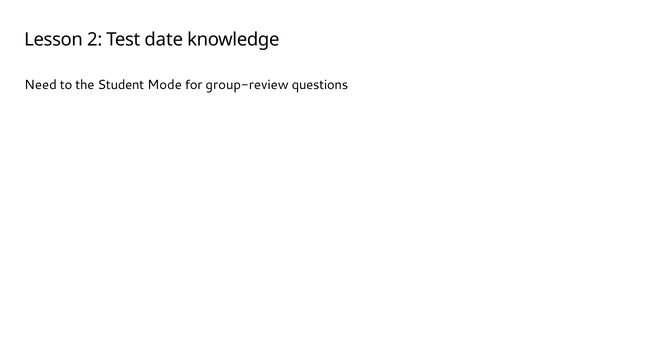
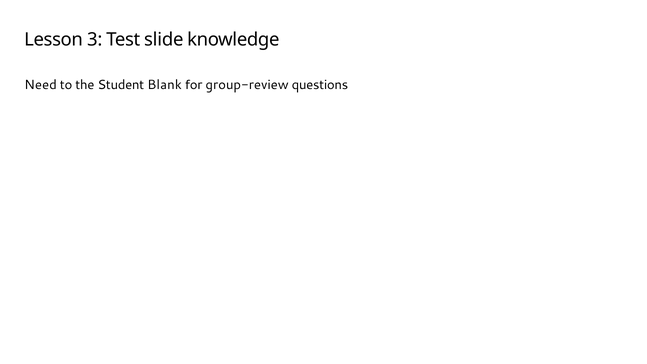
2: 2 -> 3
date: date -> slide
Mode: Mode -> Blank
